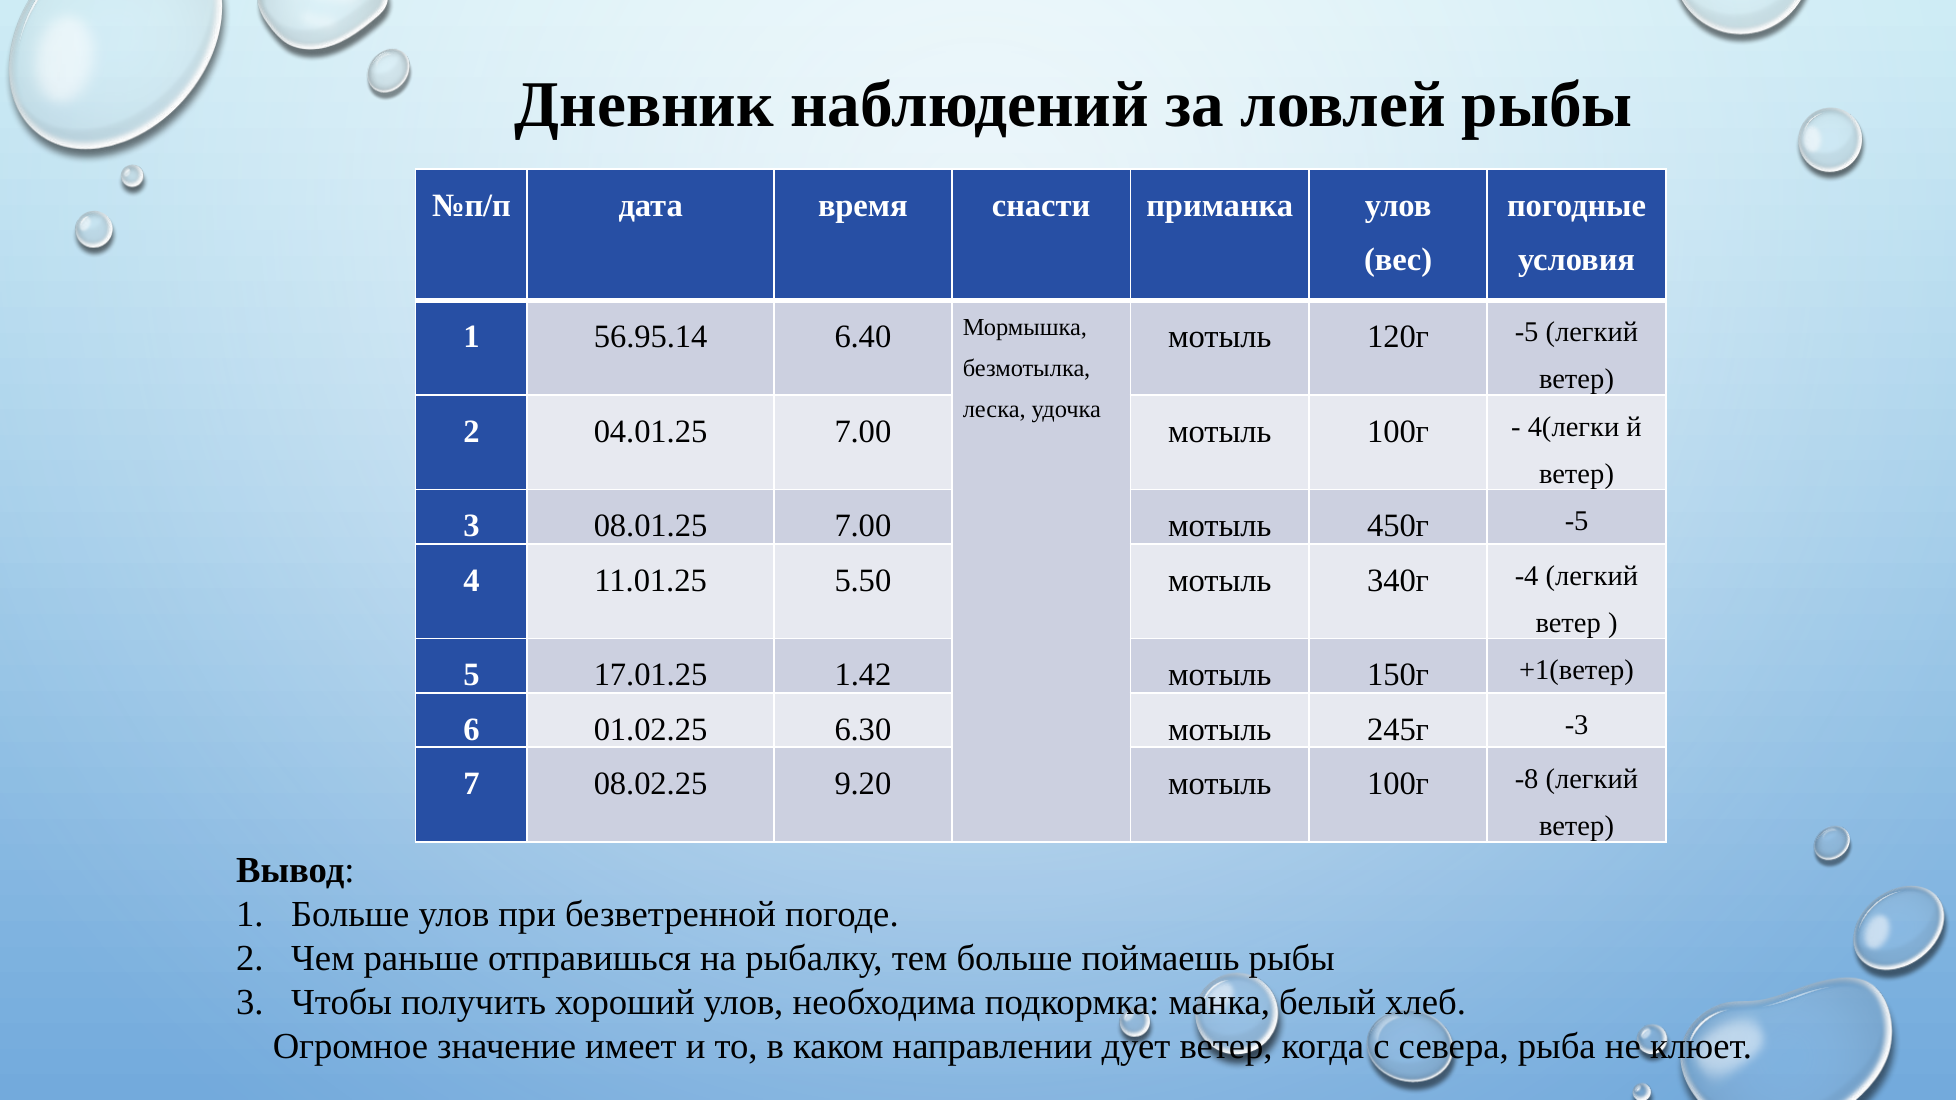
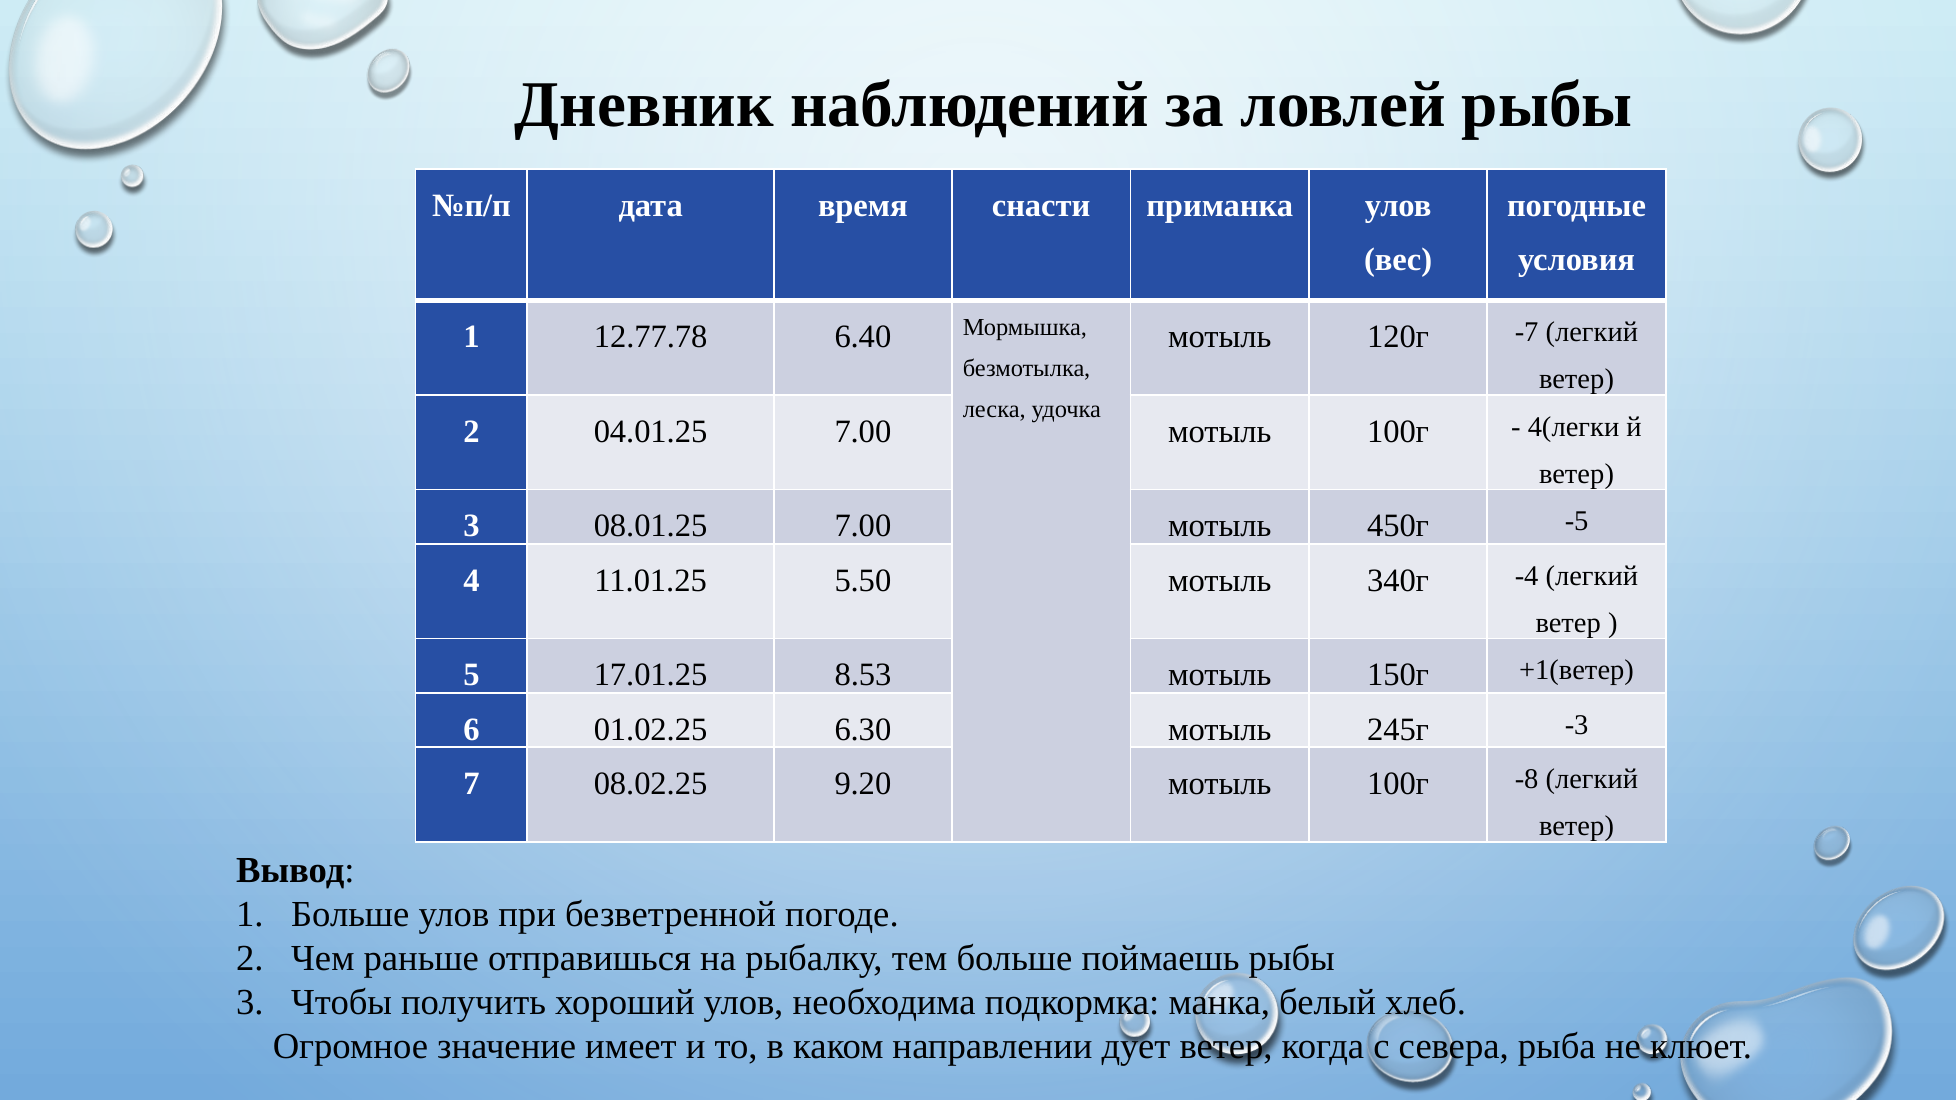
56.95.14: 56.95.14 -> 12.77.78
120г -5: -5 -> -7
1.42: 1.42 -> 8.53
